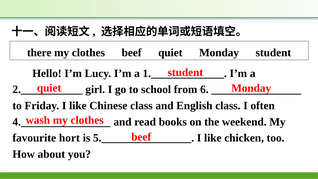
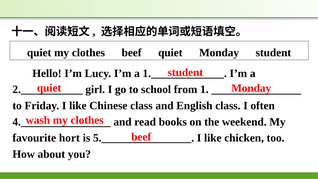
there at (39, 53): there -> quiet
6: 6 -> 1
